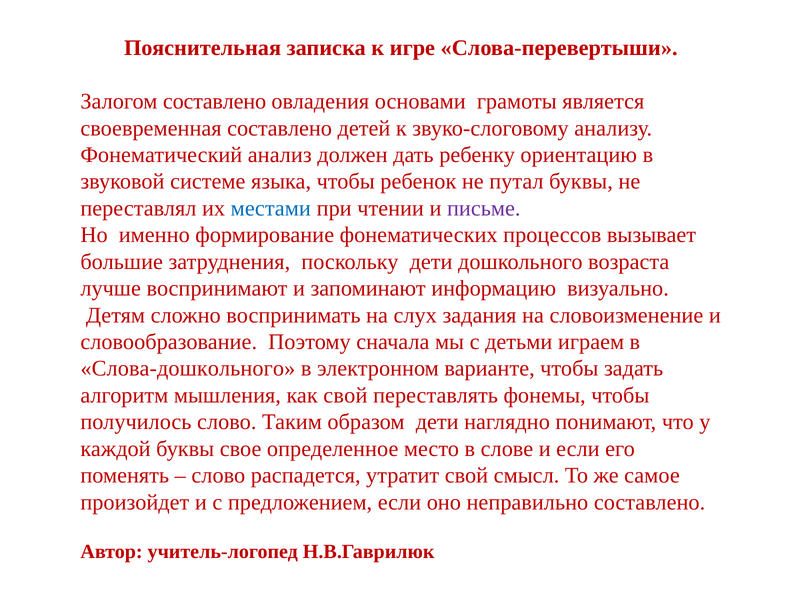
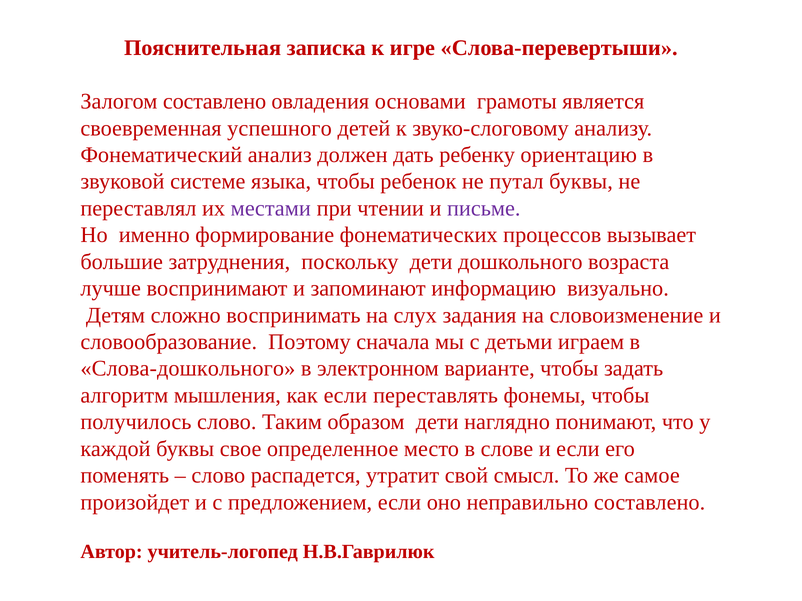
своевременная составлено: составлено -> успешного
местами colour: blue -> purple
как свой: свой -> если
